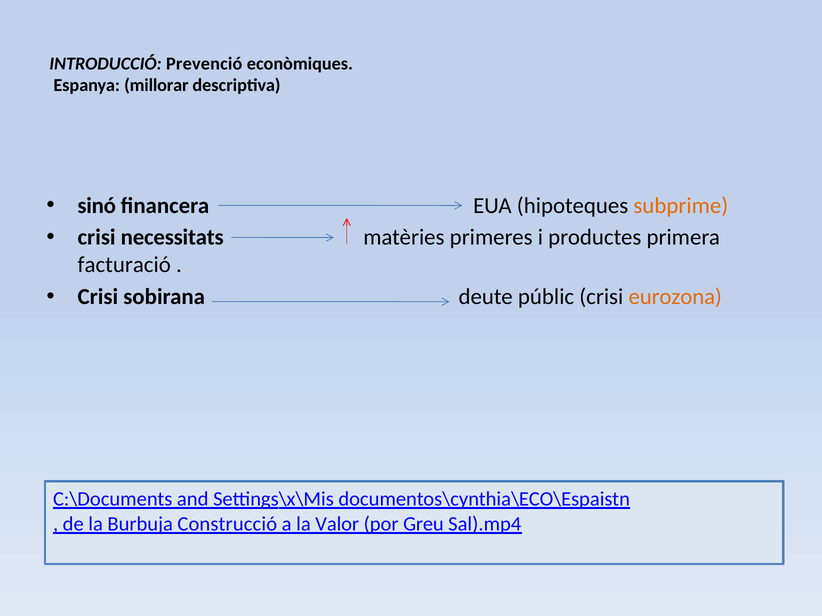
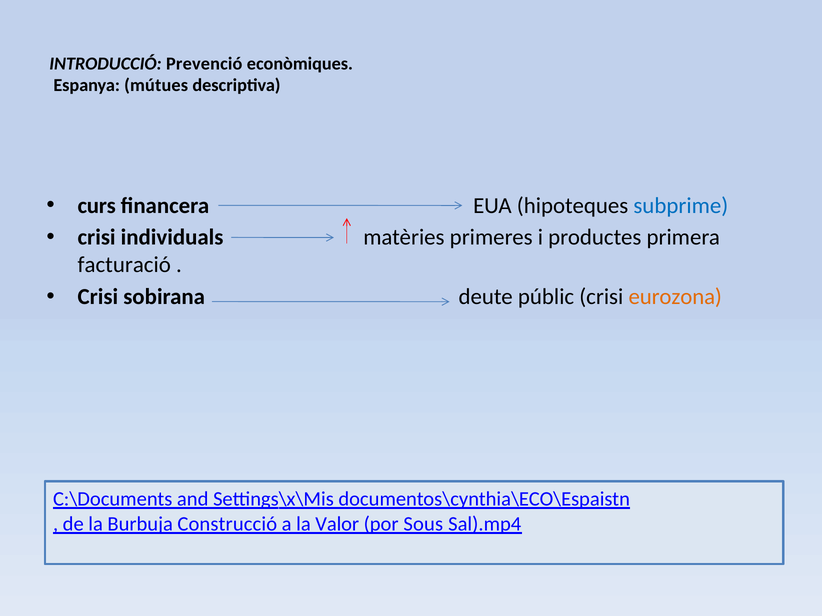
millorar: millorar -> mútues
sinó: sinó -> curs
subprime colour: orange -> blue
necessitats: necessitats -> individuals
Greu: Greu -> Sous
